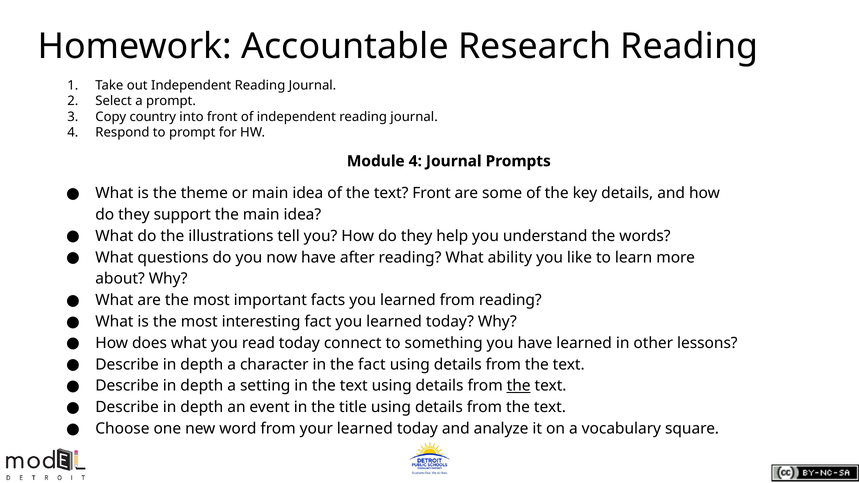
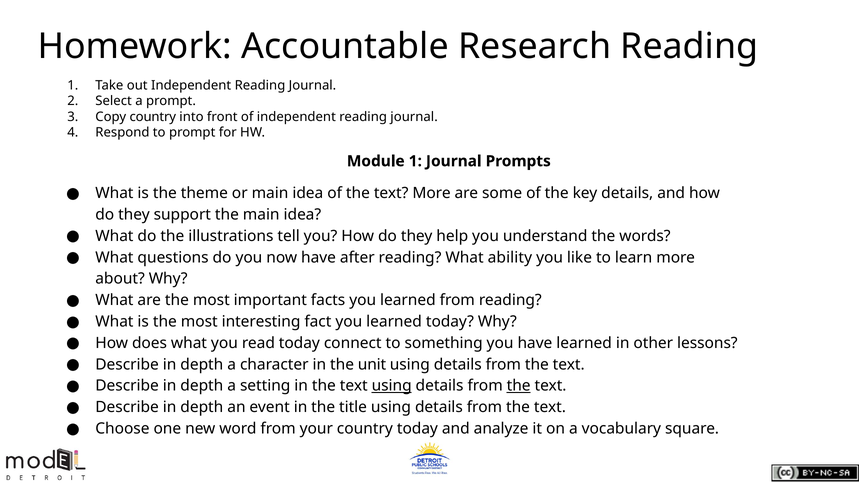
Module 4: 4 -> 1
text Front: Front -> More
the fact: fact -> unit
using at (392, 386) underline: none -> present
your learned: learned -> country
